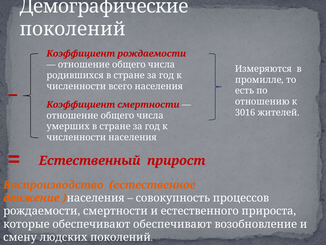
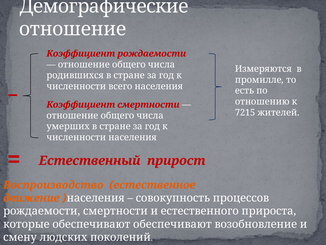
поколений at (73, 29): поколений -> отношение
3016: 3016 -> 7215
